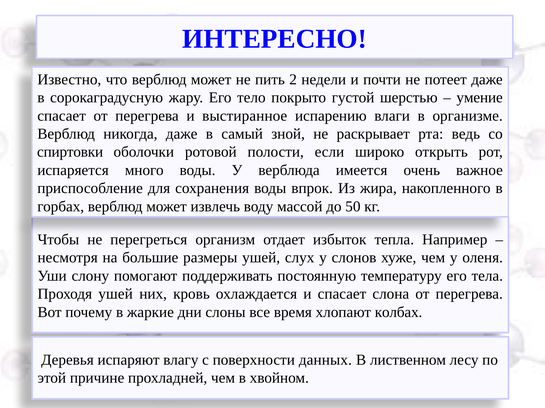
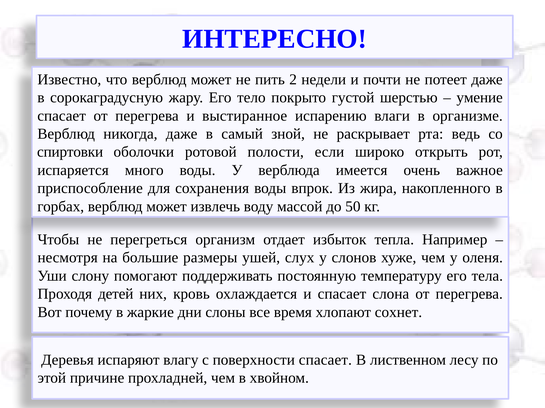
Проходя ушей: ушей -> детей
колбах: колбах -> сохнет
поверхности данных: данных -> спасает
